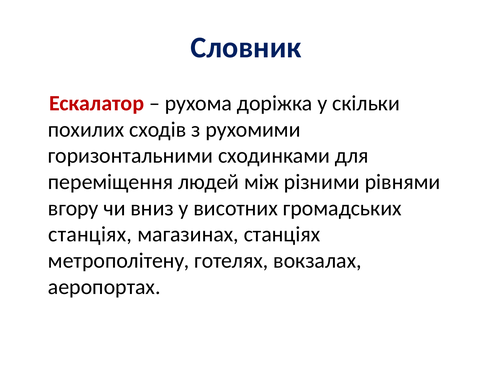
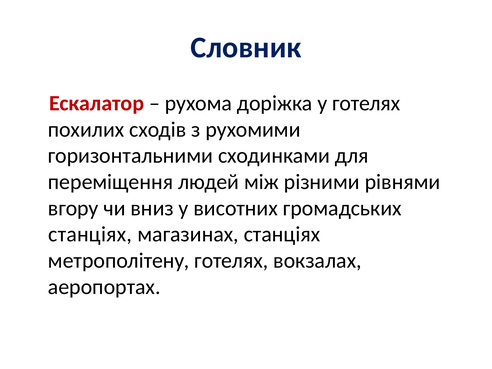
у скільки: скільки -> готелях
